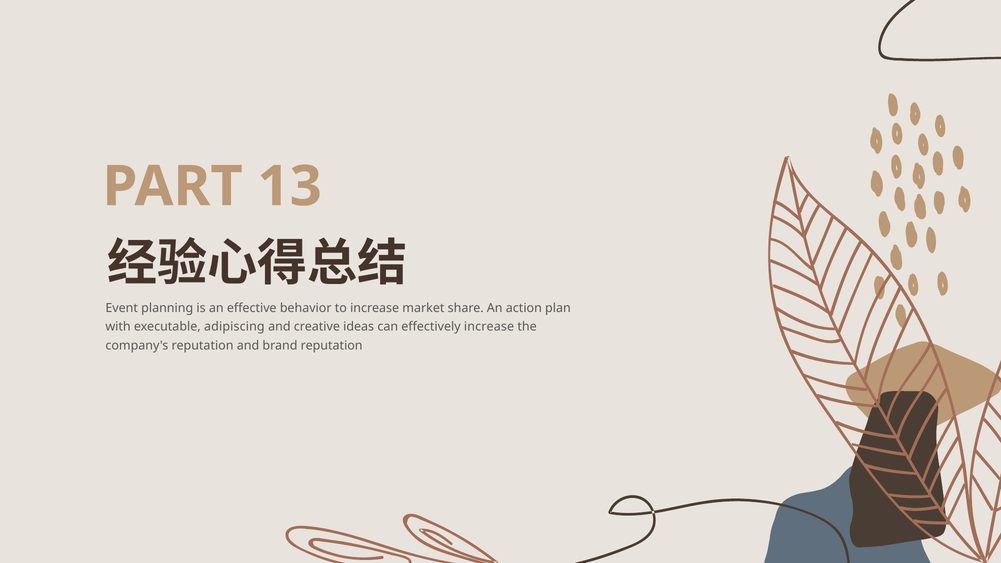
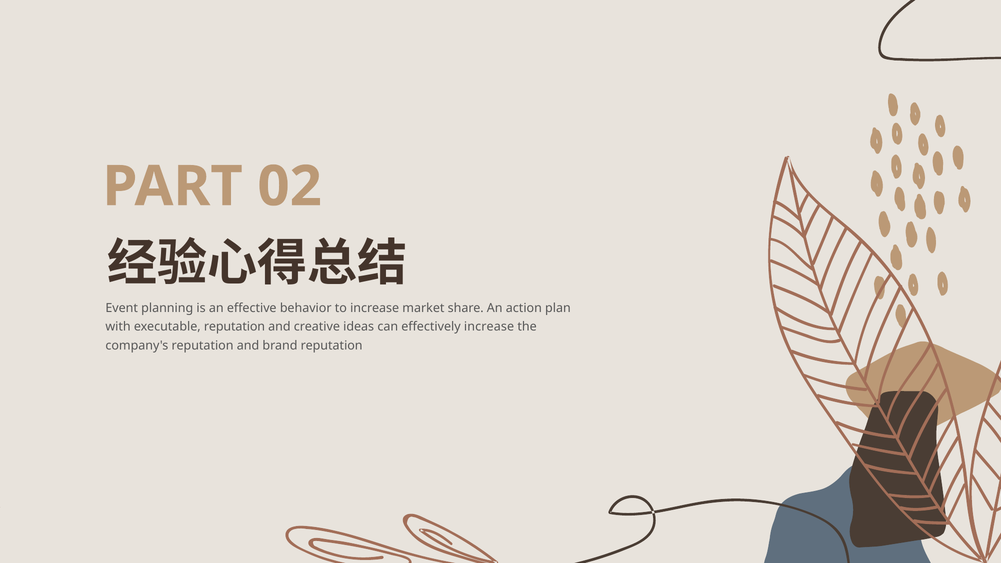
13: 13 -> 02
executable adipiscing: adipiscing -> reputation
